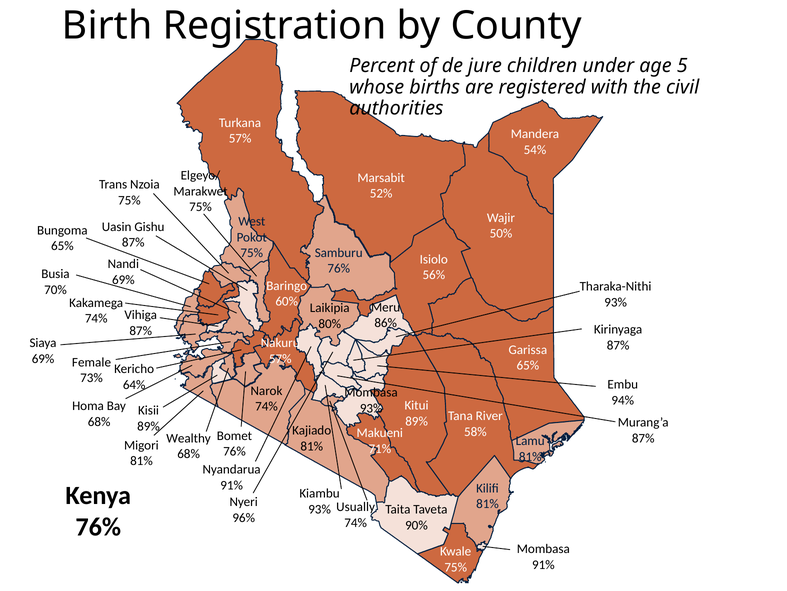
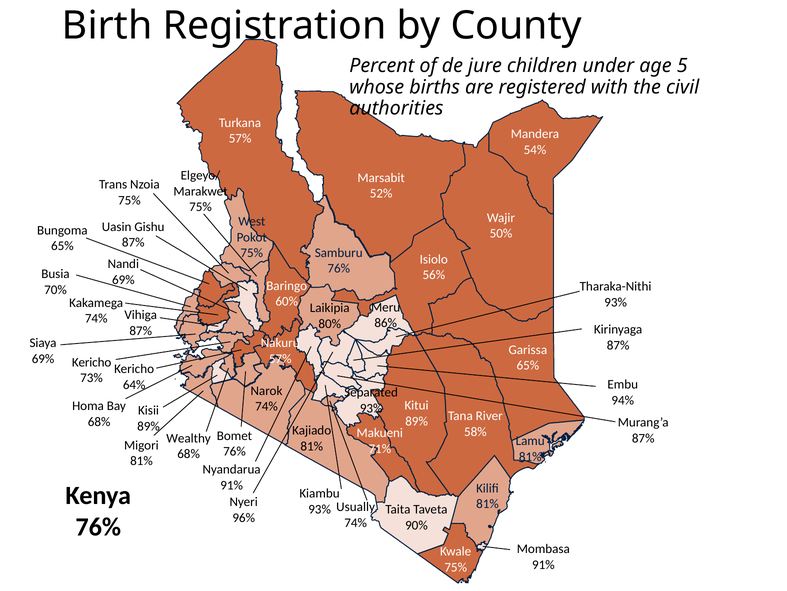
Female at (91, 362): Female -> Kericho
Mombasa at (371, 392): Mombasa -> Separated
